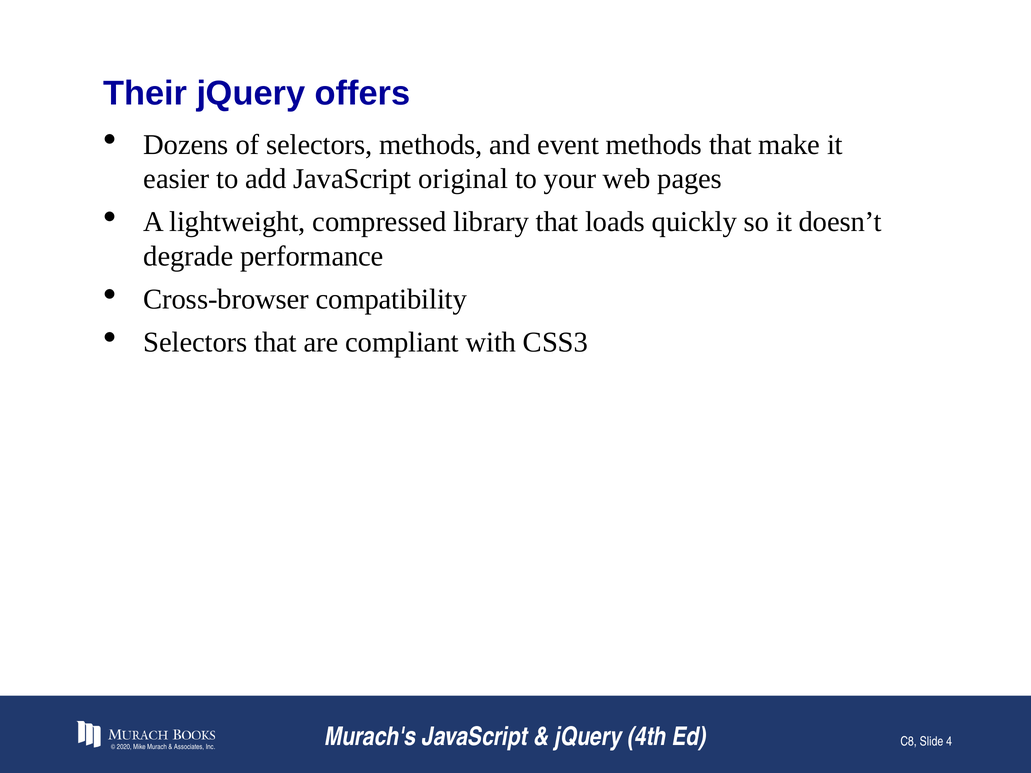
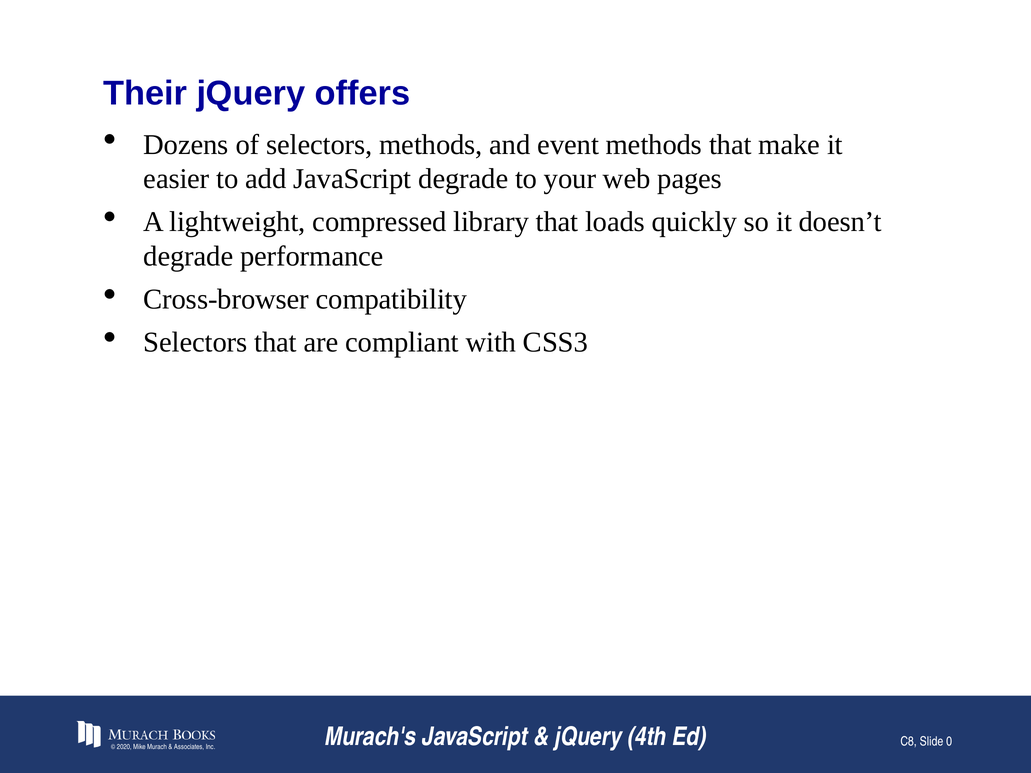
JavaScript original: original -> degrade
4: 4 -> 0
